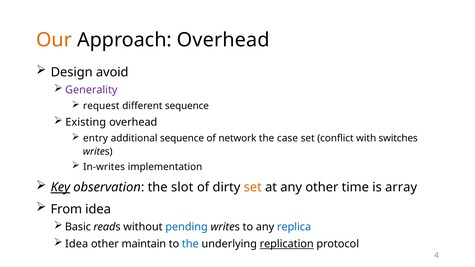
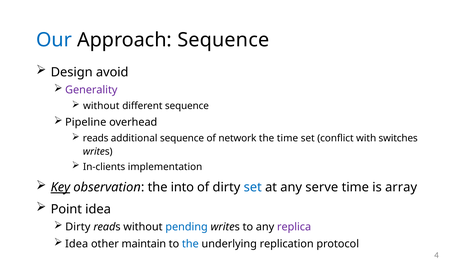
Our colour: orange -> blue
Approach Overhead: Overhead -> Sequence
request at (101, 106): request -> without
Existing: Existing -> Pipeline
entry at (96, 138): entry -> reads
the case: case -> time
In-writes: In-writes -> In-clients
slot: slot -> into
set at (253, 187) colour: orange -> blue
any other: other -> serve
From: From -> Point
Basic at (78, 227): Basic -> Dirty
replica colour: blue -> purple
replication underline: present -> none
